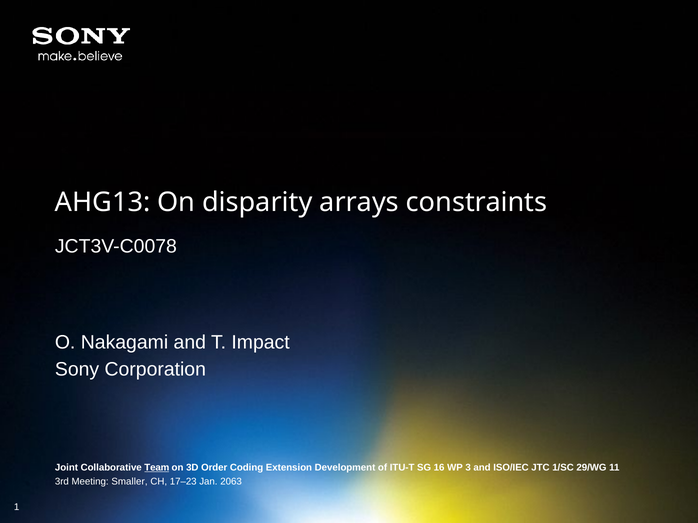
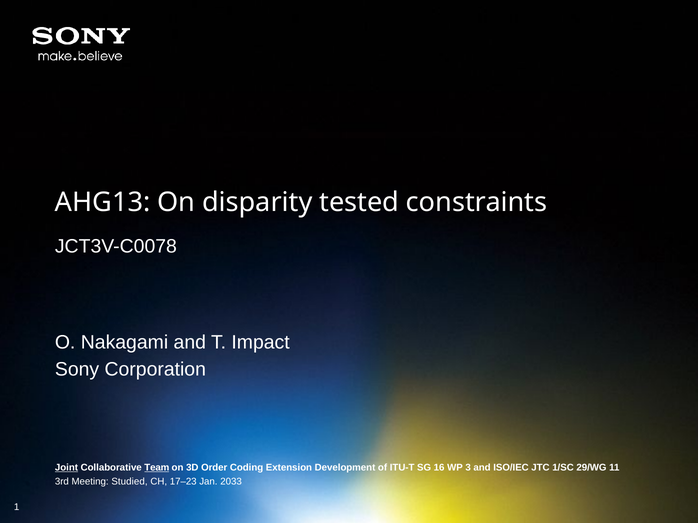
arrays: arrays -> tested
Joint underline: none -> present
Smaller: Smaller -> Studied
2063: 2063 -> 2033
